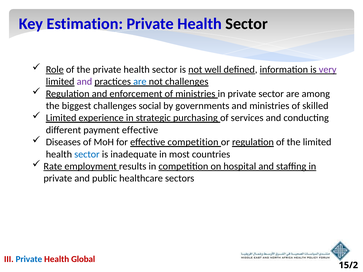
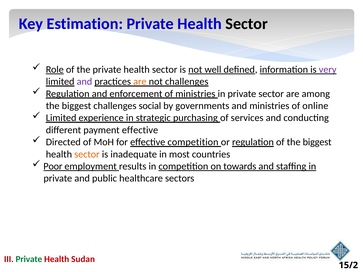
are at (140, 82) colour: blue -> orange
skilled: skilled -> online
Diseases: Diseases -> Directed
of the limited: limited -> biggest
sector at (87, 154) colour: blue -> orange
Rate: Rate -> Poor
hospital: hospital -> towards
Private at (29, 259) colour: blue -> green
Global: Global -> Sudan
